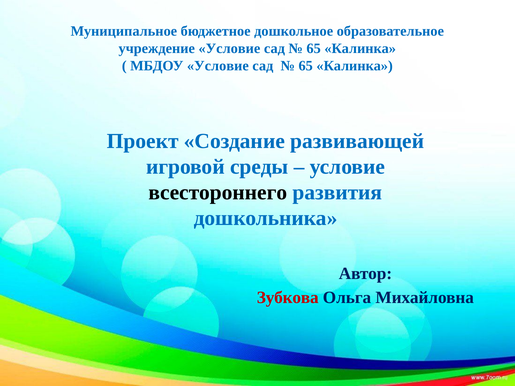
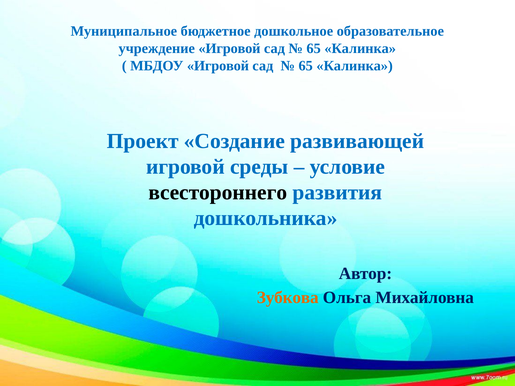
учреждение Условие: Условие -> Игровой
МБДОУ Условие: Условие -> Игровой
Зубкова colour: red -> orange
